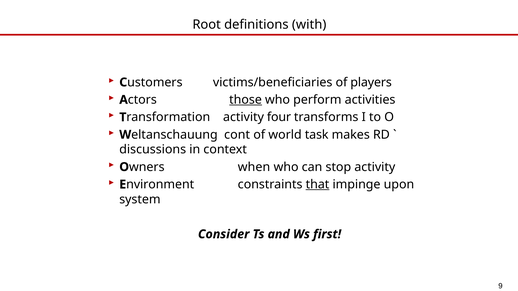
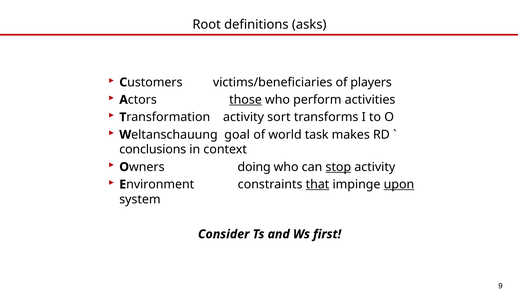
with: with -> asks
four: four -> sort
cont: cont -> goal
discussions: discussions -> conclusions
when: when -> doing
stop underline: none -> present
upon underline: none -> present
